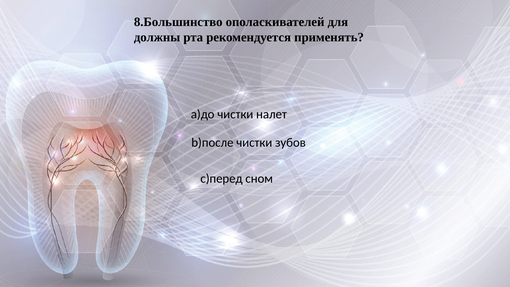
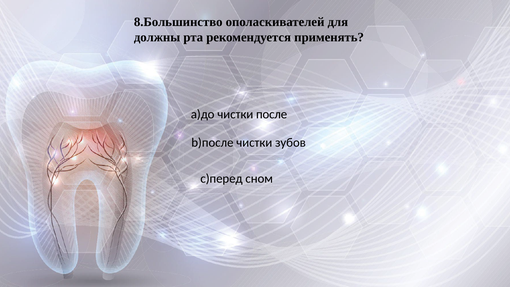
налет: налет -> после
